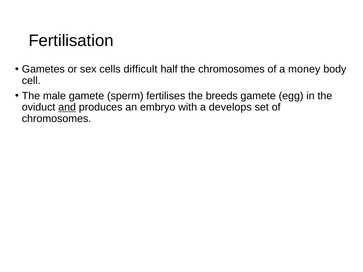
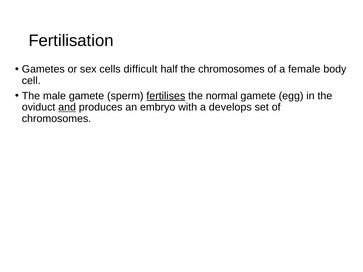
money: money -> female
fertilises underline: none -> present
breeds: breeds -> normal
